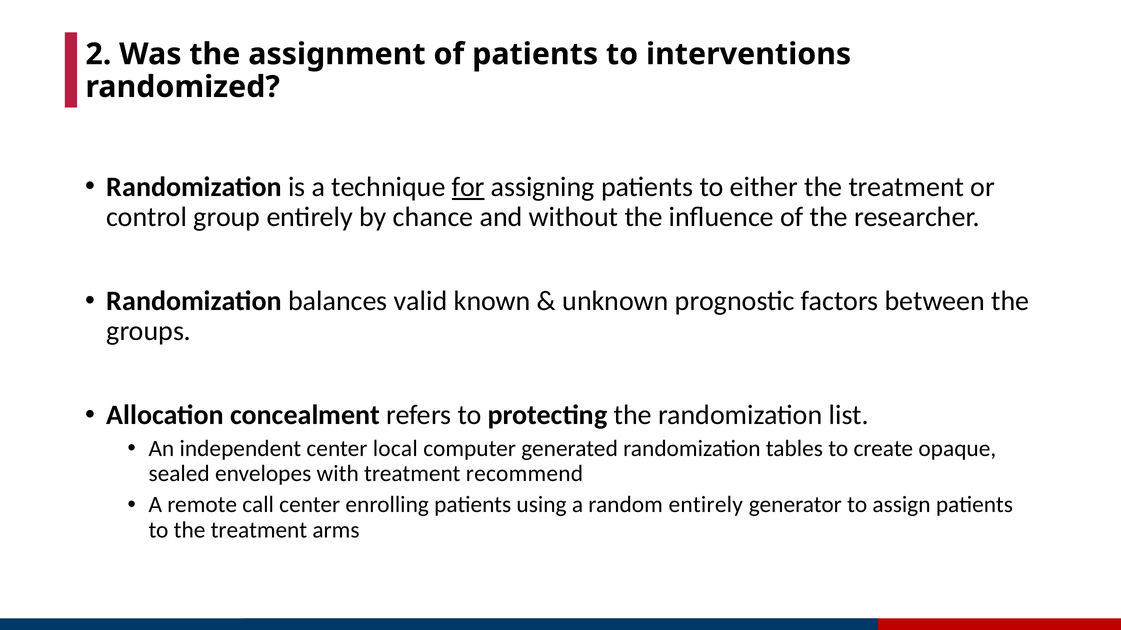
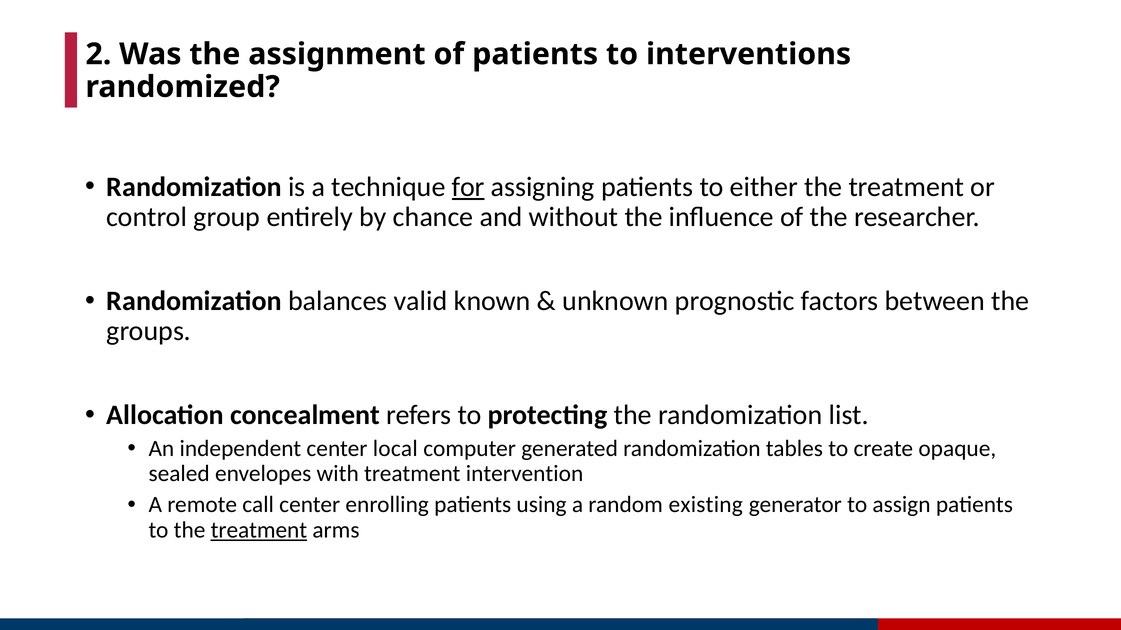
recommend: recommend -> intervention
random entirely: entirely -> existing
treatment at (259, 530) underline: none -> present
